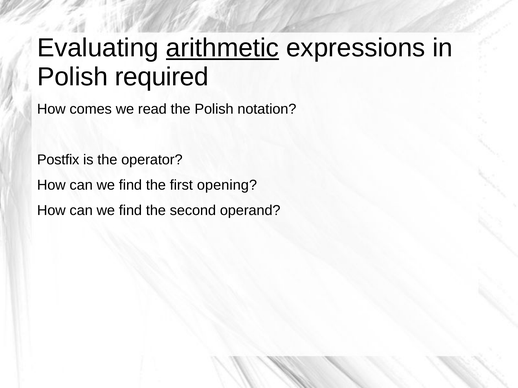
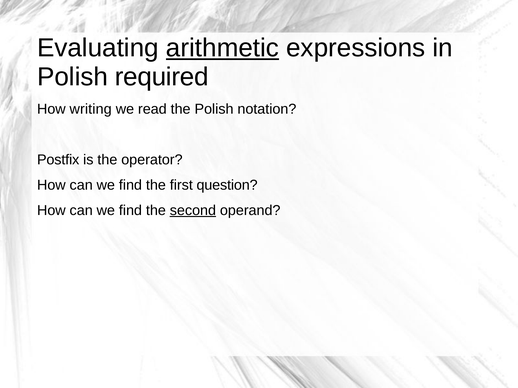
comes: comes -> writing
opening: opening -> question
second underline: none -> present
